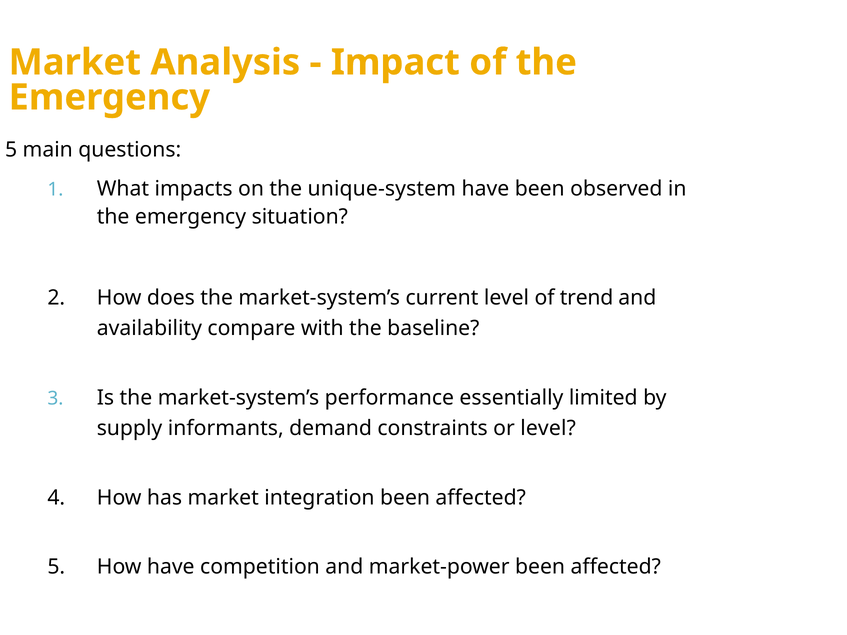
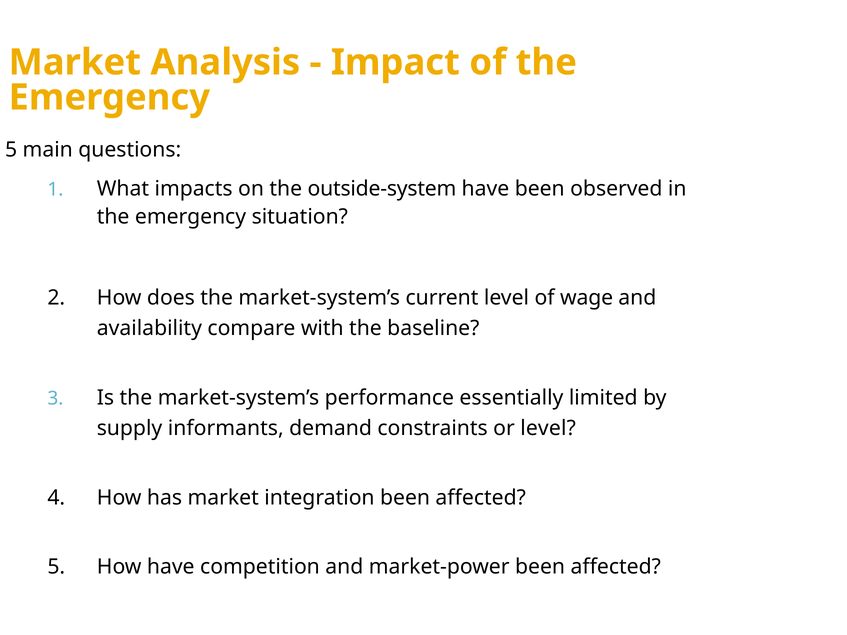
unique-system: unique-system -> outside-system
trend: trend -> wage
